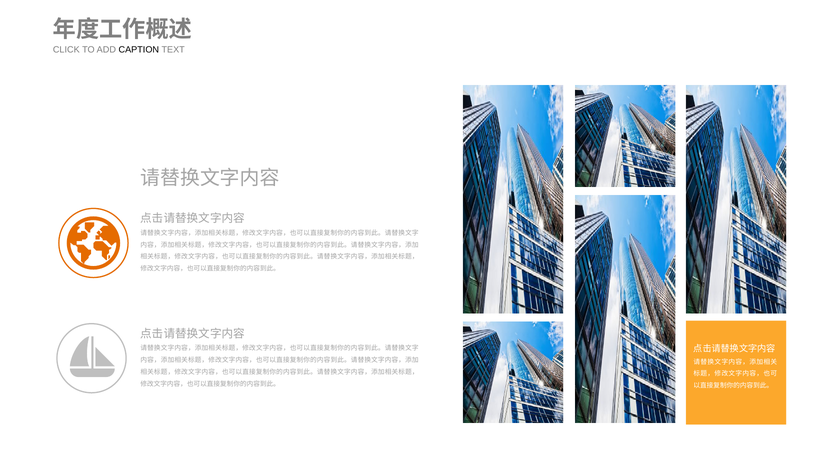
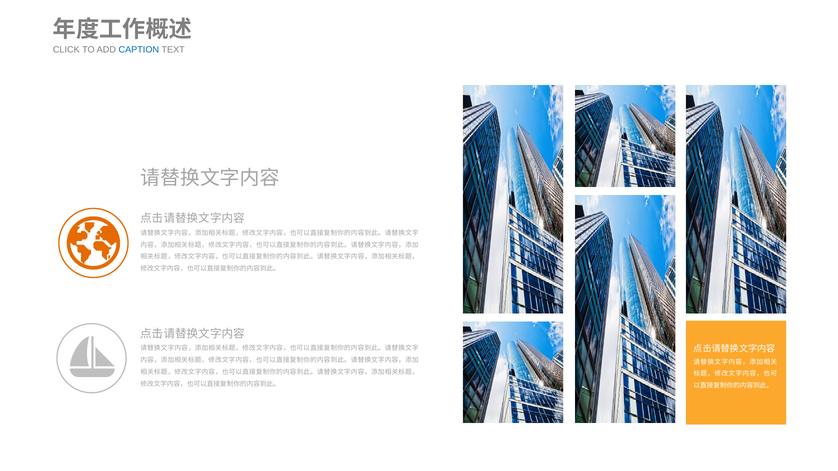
CAPTION colour: black -> blue
